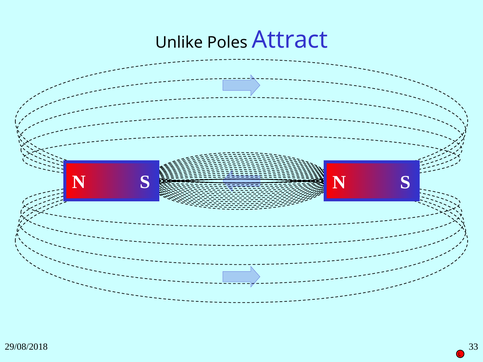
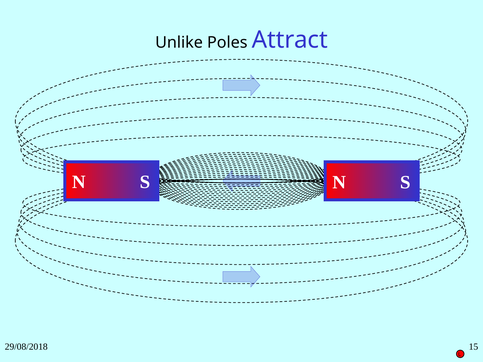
33: 33 -> 15
